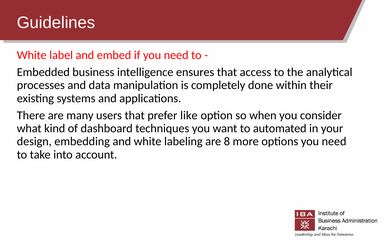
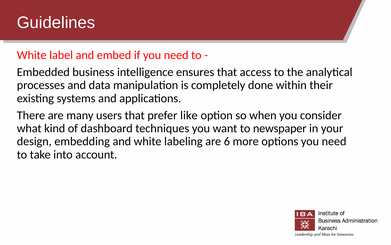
automated: automated -> newspaper
8: 8 -> 6
